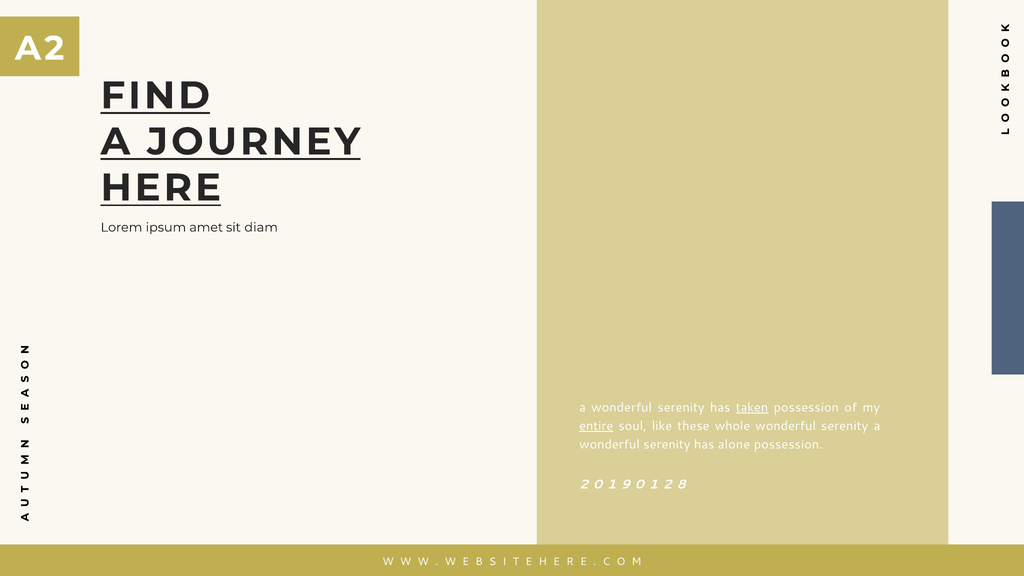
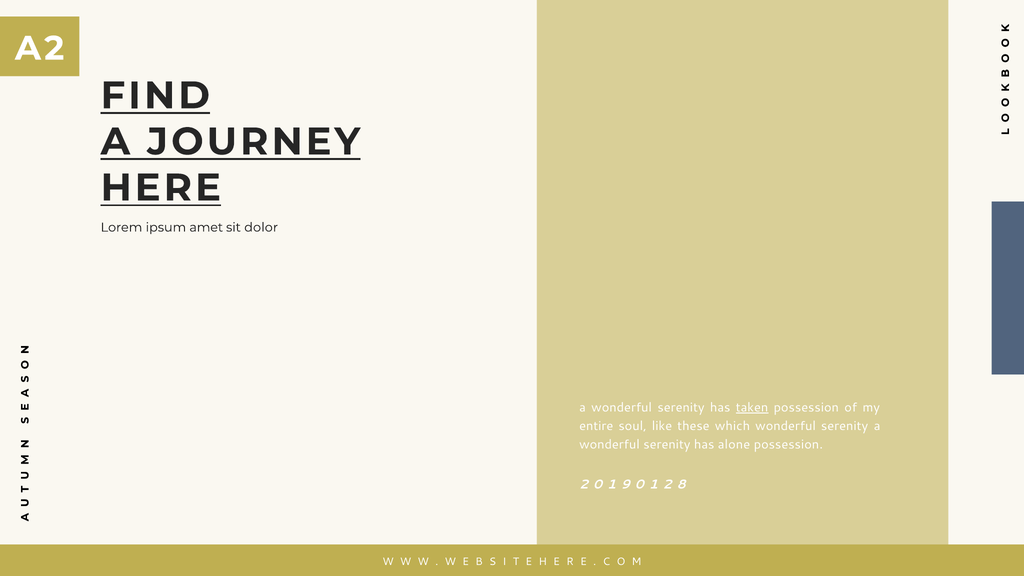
diam: diam -> dolor
entire underline: present -> none
whole: whole -> which
